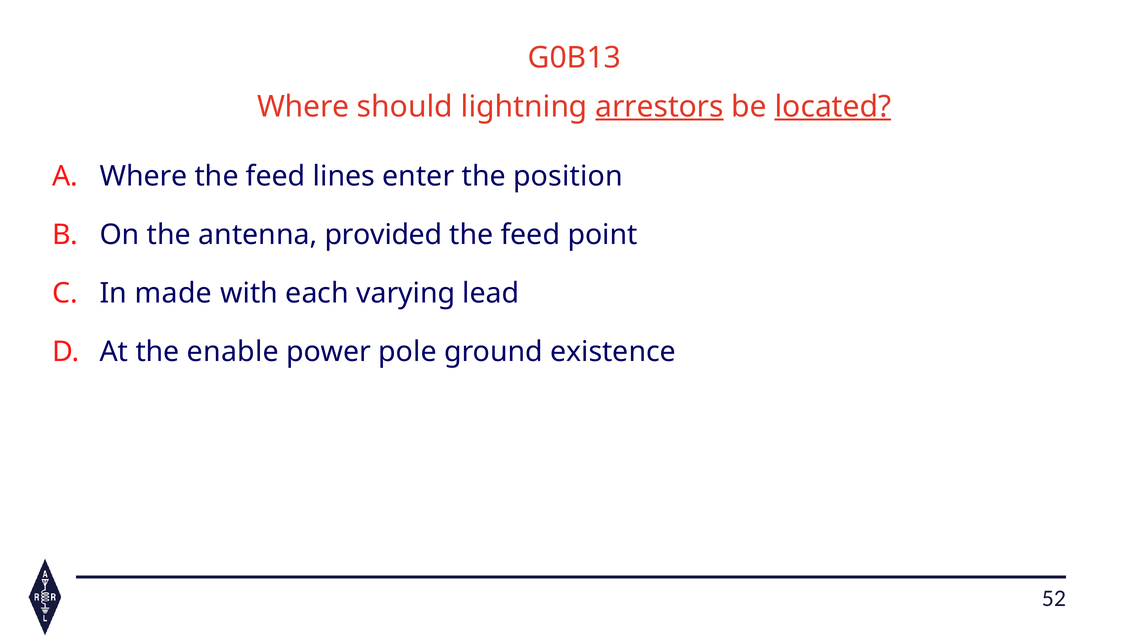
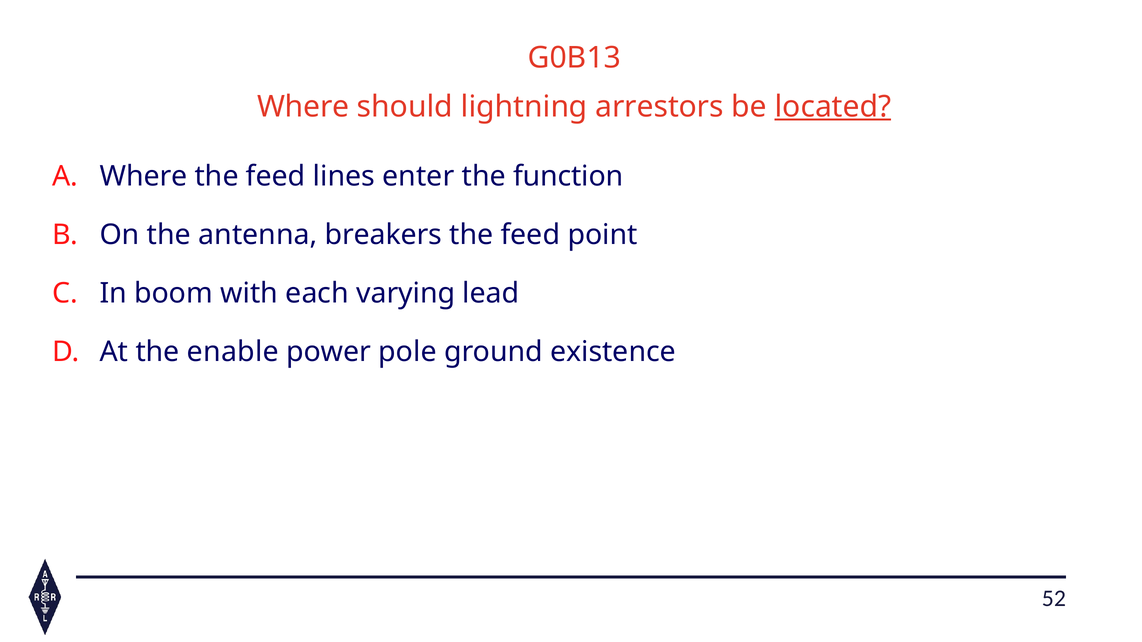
arrestors underline: present -> none
position: position -> function
provided: provided -> breakers
made: made -> boom
